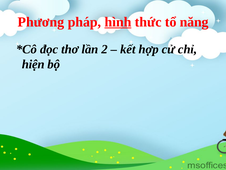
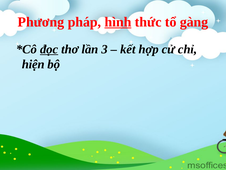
năng: năng -> gàng
đọc underline: none -> present
2: 2 -> 3
